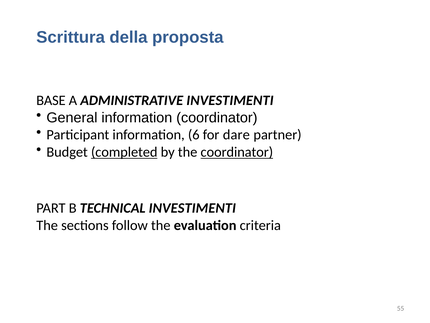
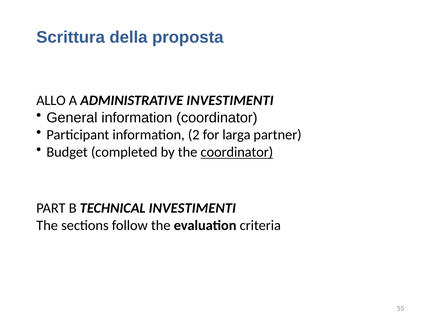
BASE: BASE -> ALLO
6: 6 -> 2
dare: dare -> larga
completed underline: present -> none
